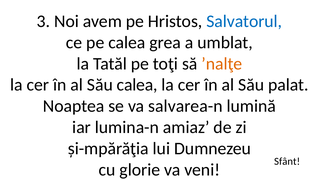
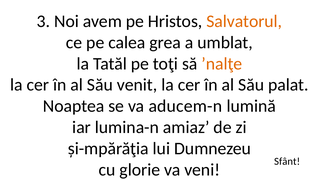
Salvatorul colour: blue -> orange
Său calea: calea -> venit
salvarea-n: salvarea-n -> aducem-n
